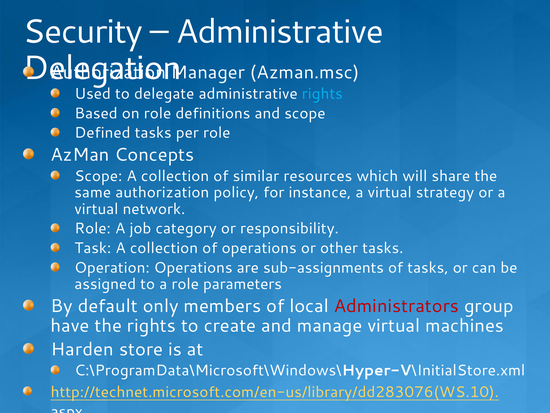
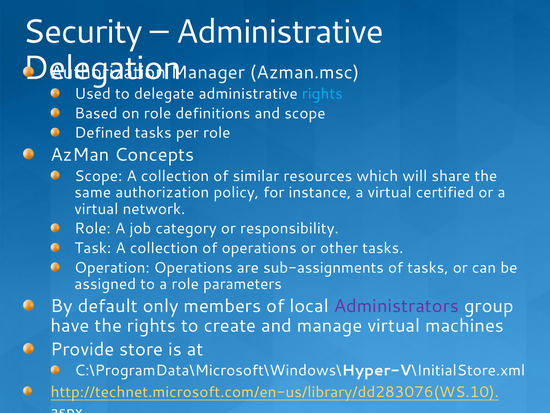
strategy: strategy -> certified
Administrators colour: red -> purple
Harden: Harden -> Provide
